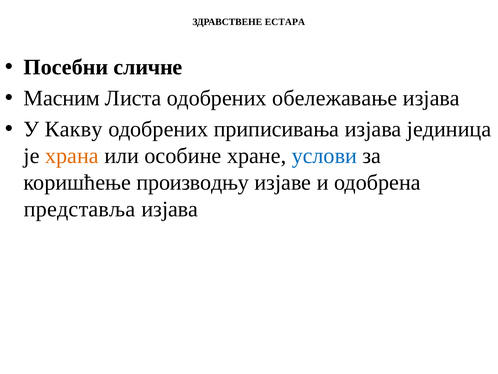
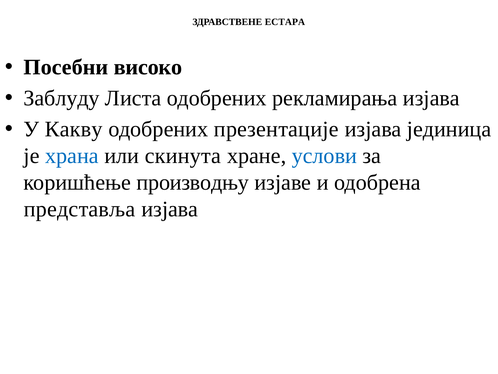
сличне: сличне -> високо
Масним: Масним -> Заблуду
обележавање: обележавање -> рекламирања
приписивања: приписивања -> презентације
храна colour: orange -> blue
особине: особине -> скинута
